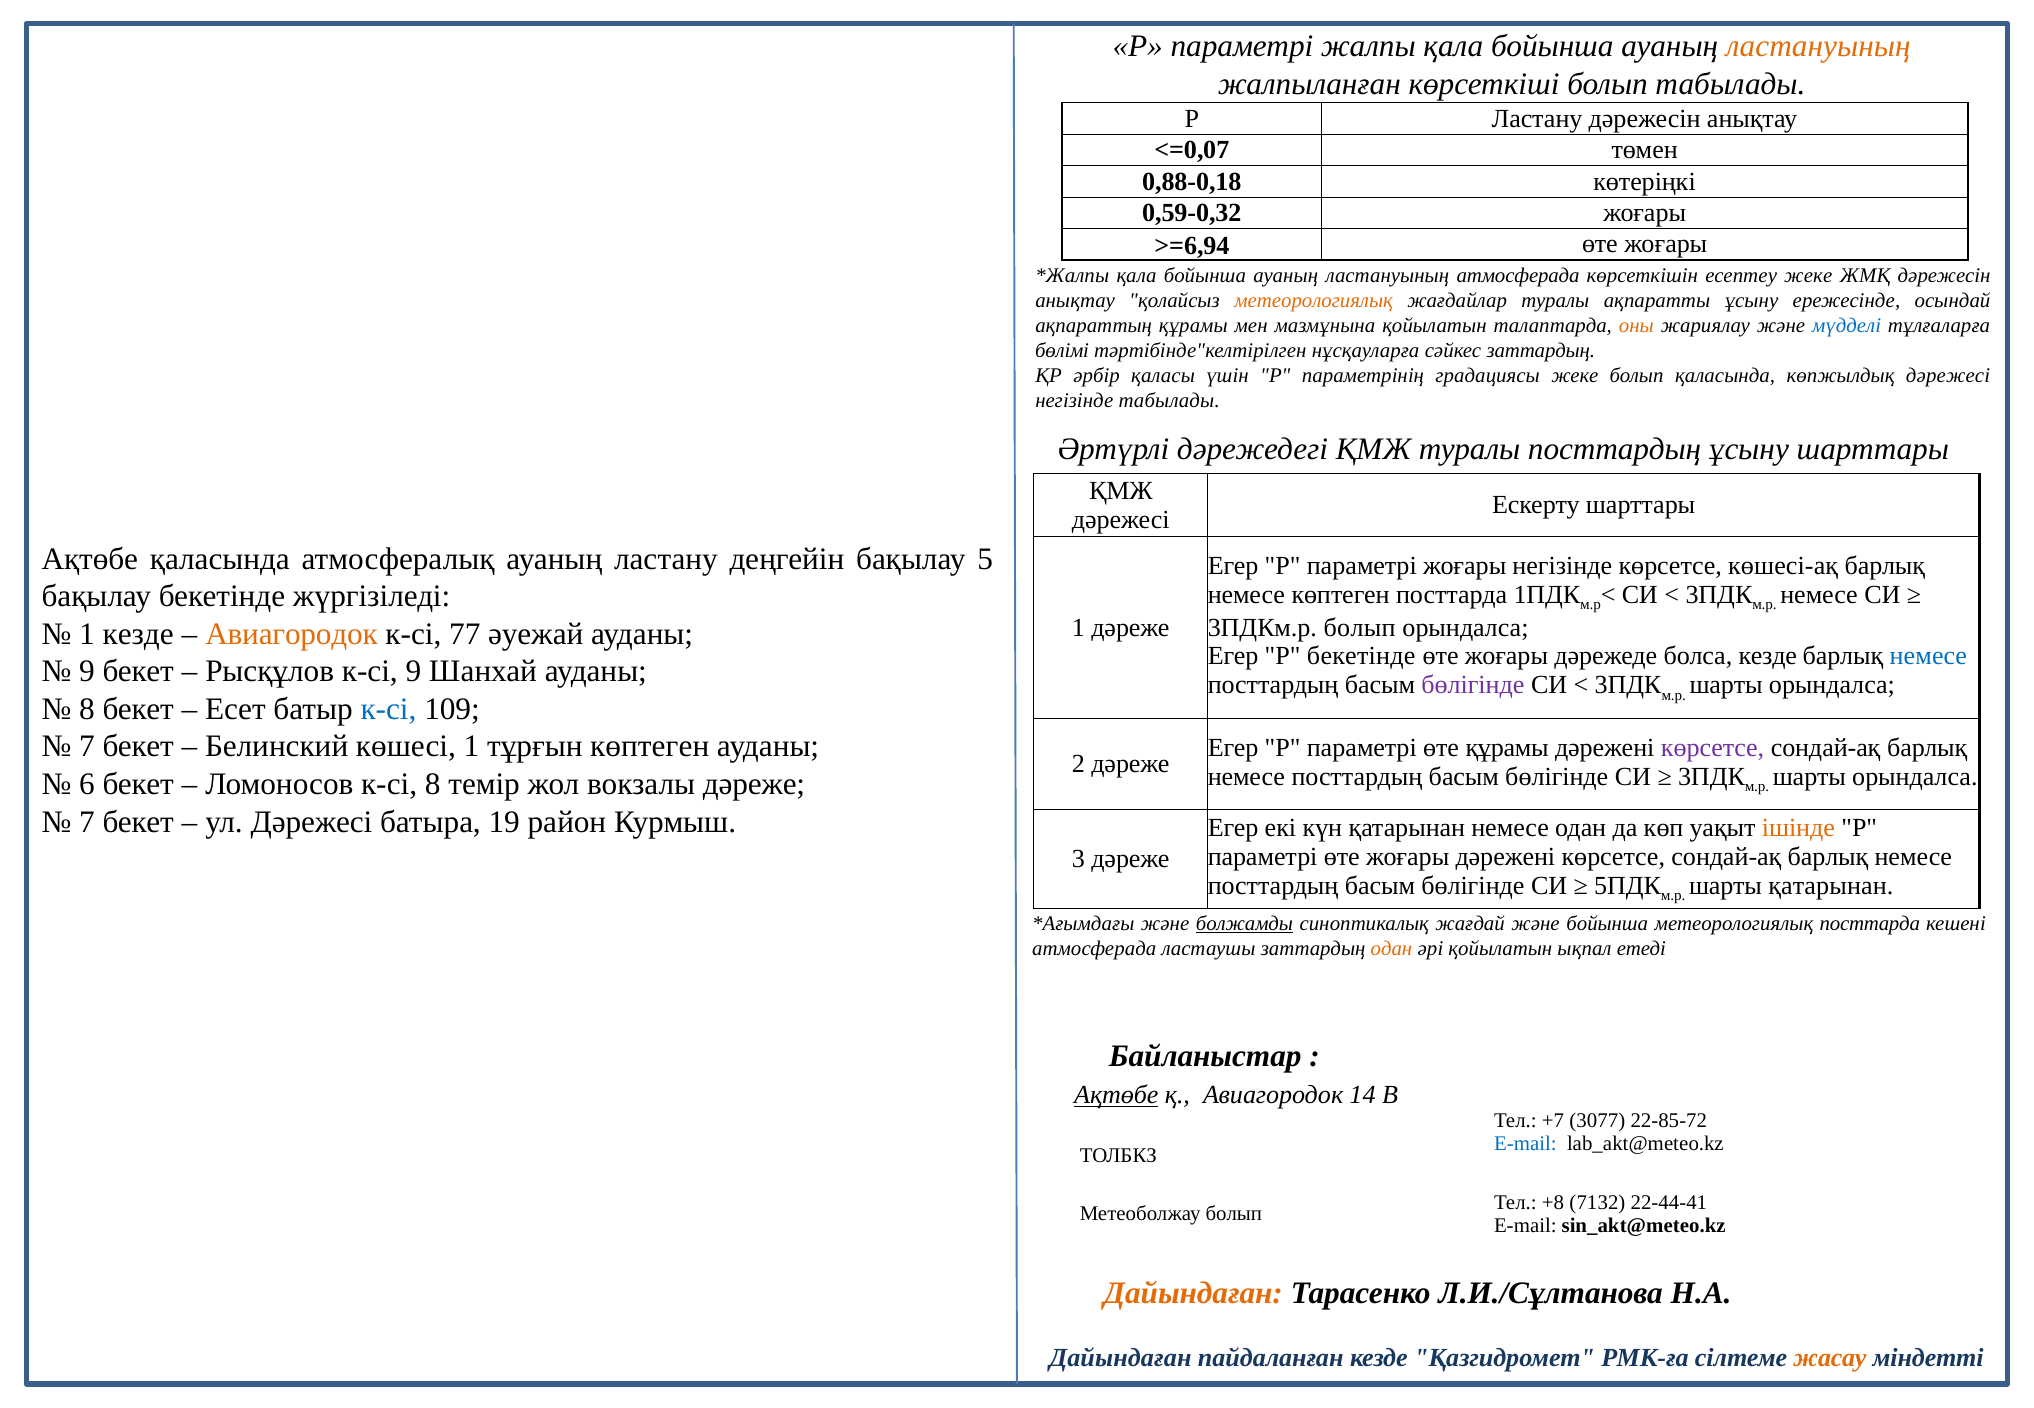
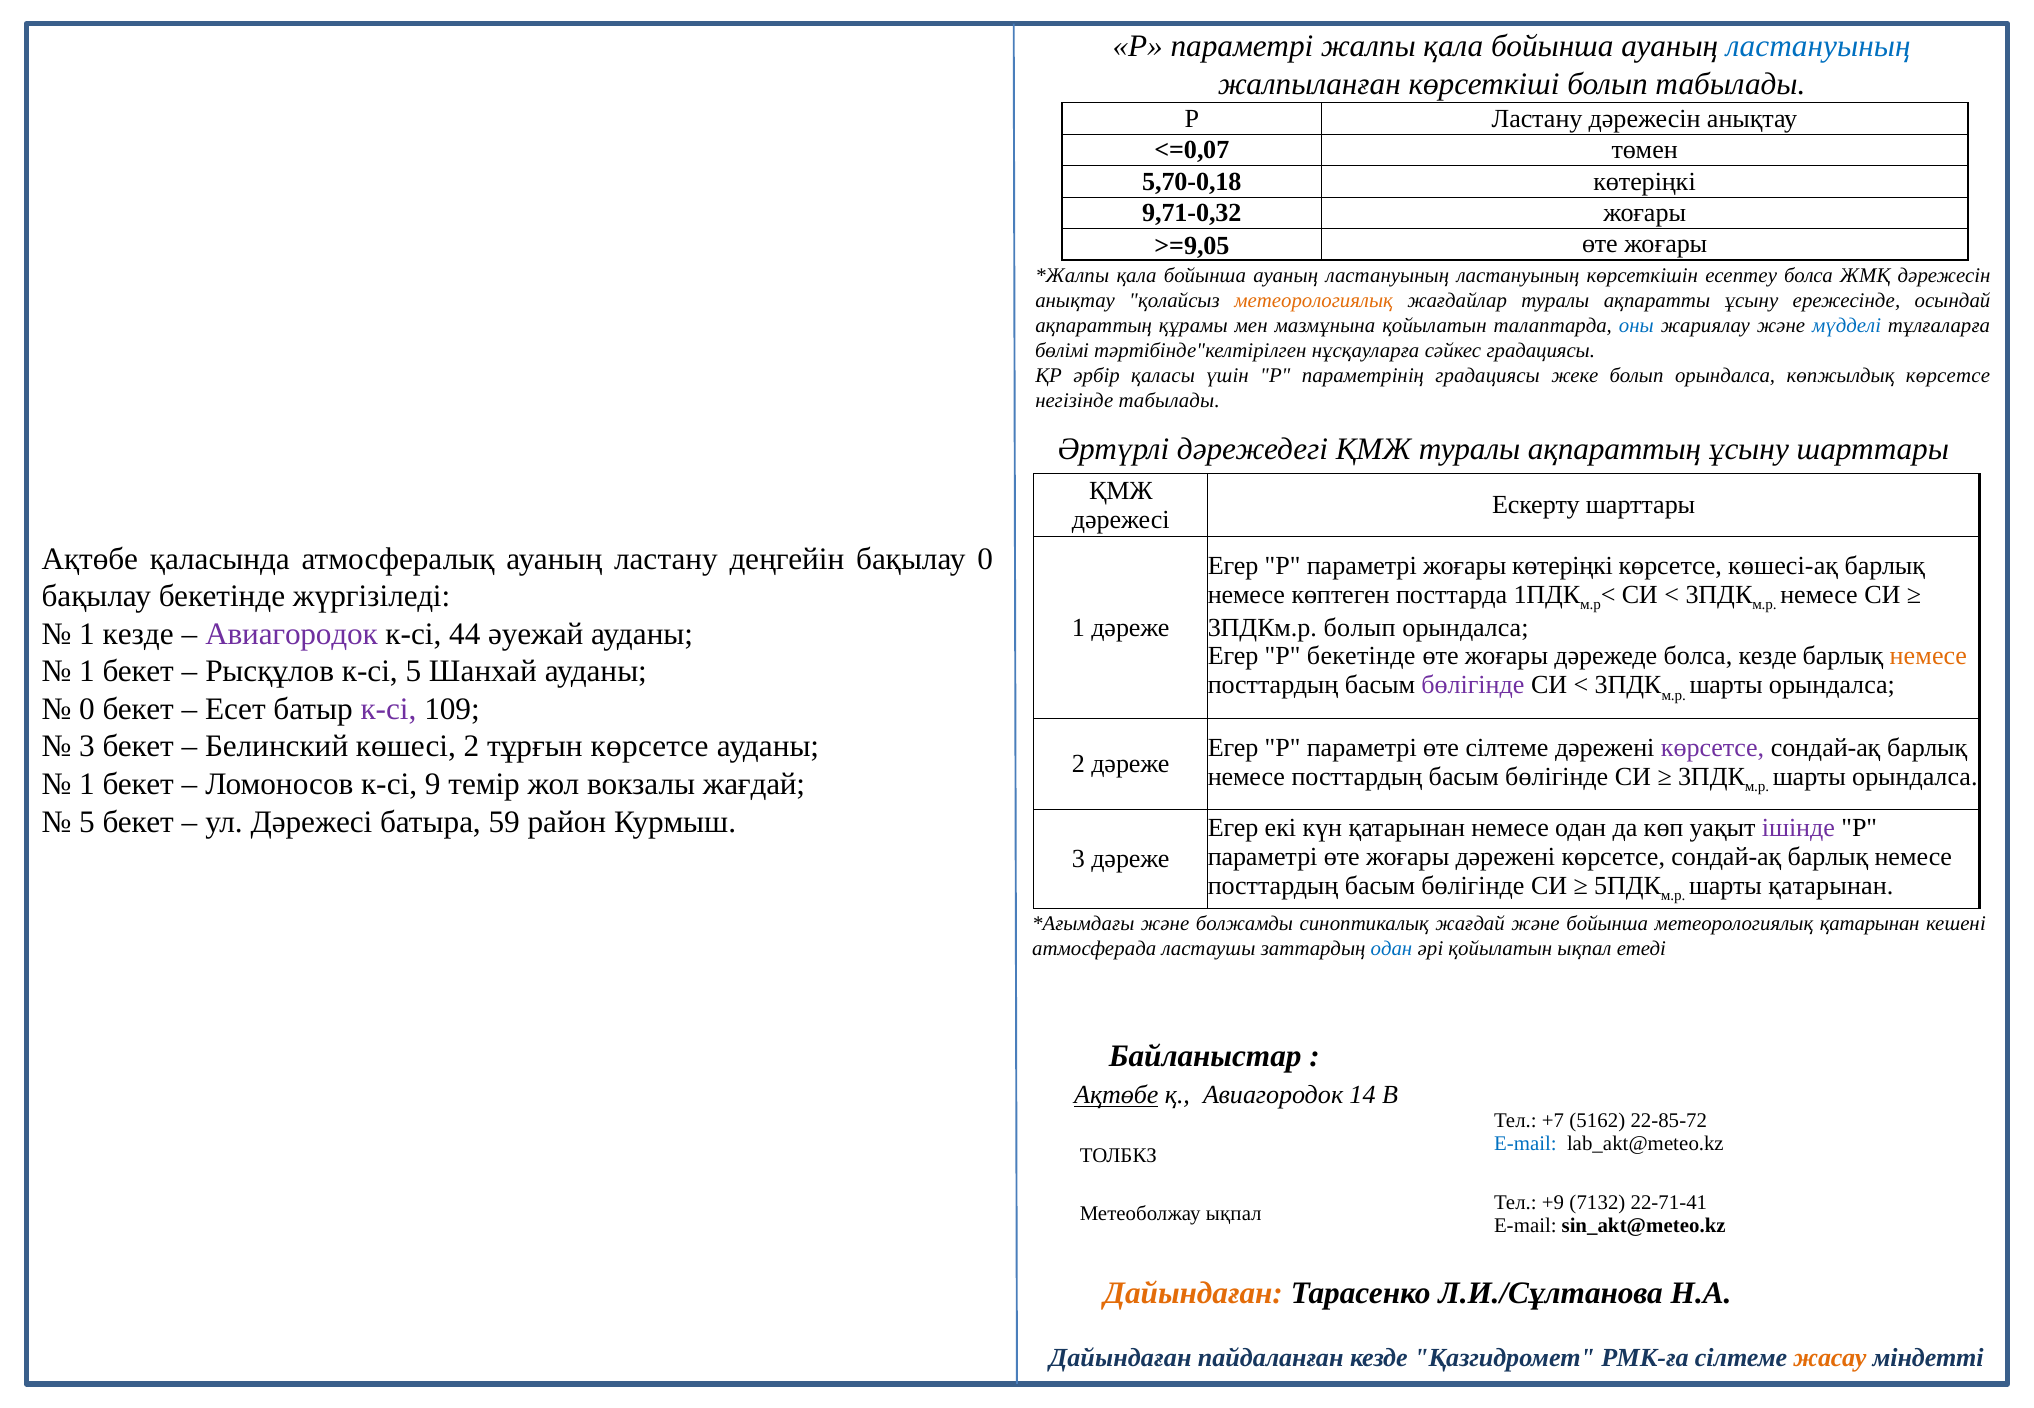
ластануының at (1818, 46) colour: orange -> blue
0,88-0,18: 0,88-0,18 -> 5,70-0,18
0,59-0,32: 0,59-0,32 -> 9,71-0,32
>=6,94: >=6,94 -> >=9,05
ластануының атмосферада: атмосферада -> ластануының
есептеу жеке: жеке -> болса
оны colour: orange -> blue
сәйкес заттардың: заттардың -> градациясы
жеке болып қаласында: қаласында -> орындалса
көпжылдық дәрежесі: дәрежесі -> көрсетсе
туралы посттардың: посттардың -> ақпараттың
бақылау 5: 5 -> 0
жоғары негізінде: негізінде -> көтеріңкі
Авиагородок at (291, 634) colour: orange -> purple
77: 77 -> 44
немесе at (1928, 656) colour: blue -> orange
9 at (87, 672): 9 -> 1
к-сі 9: 9 -> 5
8 at (87, 709): 8 -> 0
к-сі at (389, 709) colour: blue -> purple
7 at (87, 747): 7 -> 3
көшесі 1: 1 -> 2
тұрғын көптеген: көптеген -> көрсетсе
өте құрамы: құрамы -> сілтеме
6 at (87, 784): 6 -> 1
к-сі 8: 8 -> 9
вокзалы дәреже: дәреже -> жағдай
7 at (87, 822): 7 -> 5
19: 19 -> 59
ішінде colour: orange -> purple
болжамды underline: present -> none
метеорологиялық посттарда: посттарда -> қатарынан
одан at (1392, 948) colour: orange -> blue
3077: 3077 -> 5162
+8: +8 -> +9
22-44-41: 22-44-41 -> 22-71-41
Метеоболжау болып: болып -> ықпал
